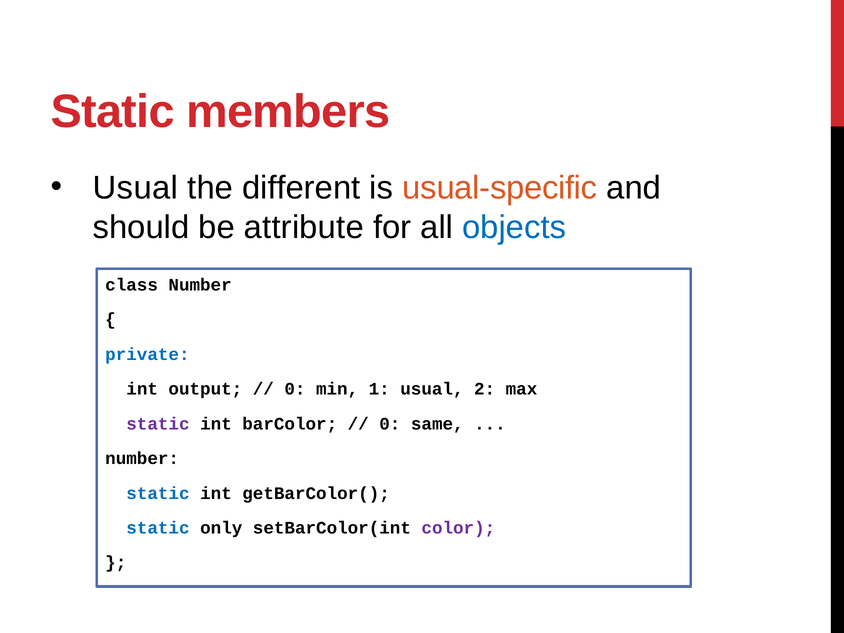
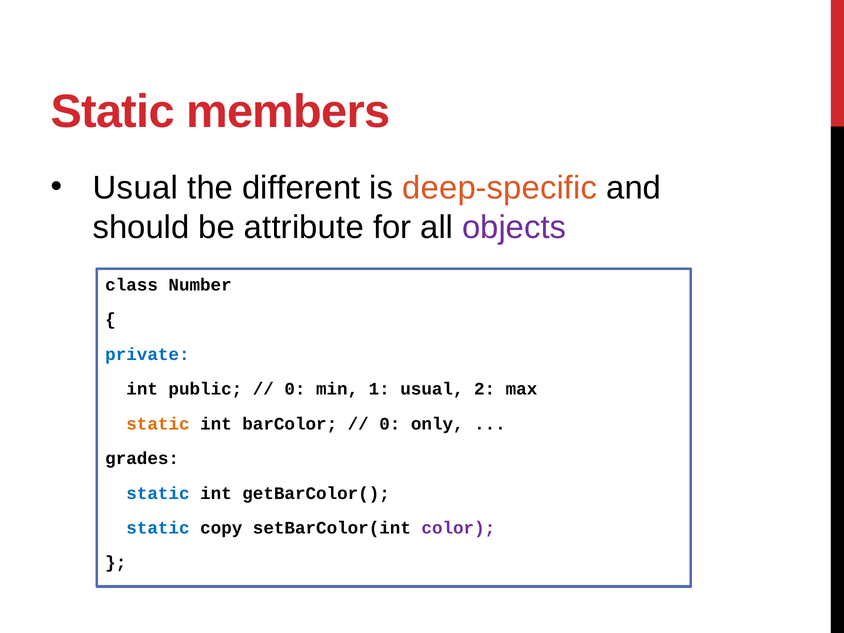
usual-specific: usual-specific -> deep-specific
objects colour: blue -> purple
output: output -> public
static at (158, 424) colour: purple -> orange
same: same -> only
number at (142, 458): number -> grades
only: only -> copy
